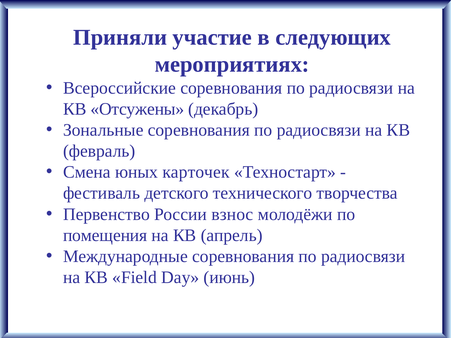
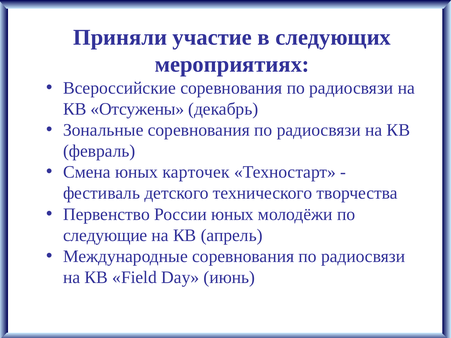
России взнос: взнос -> юных
помещения: помещения -> следующие
